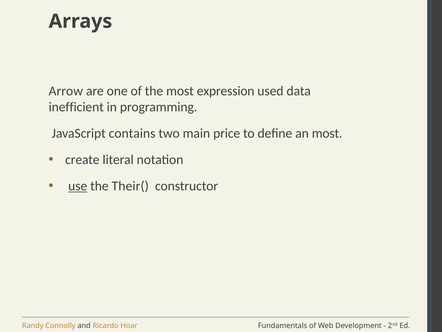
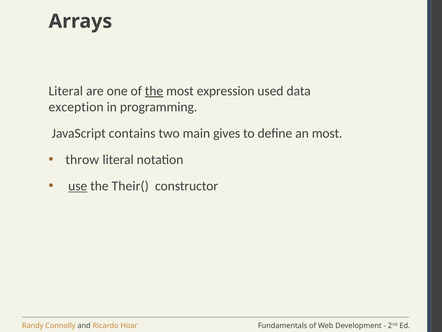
Arrow at (66, 91): Arrow -> Literal
the at (154, 91) underline: none -> present
inefficient: inefficient -> exception
price: price -> gives
create: create -> throw
